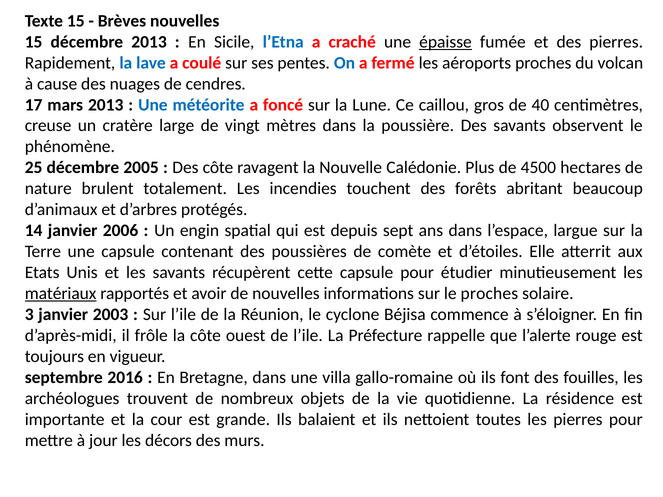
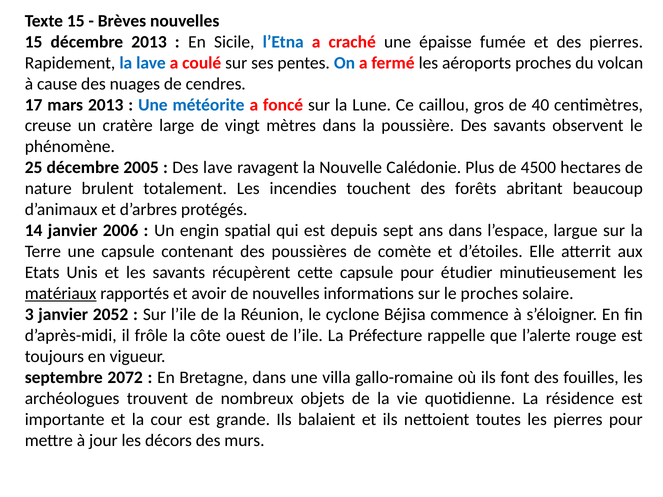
épaisse underline: present -> none
Des côte: côte -> lave
2003: 2003 -> 2052
2016: 2016 -> 2072
